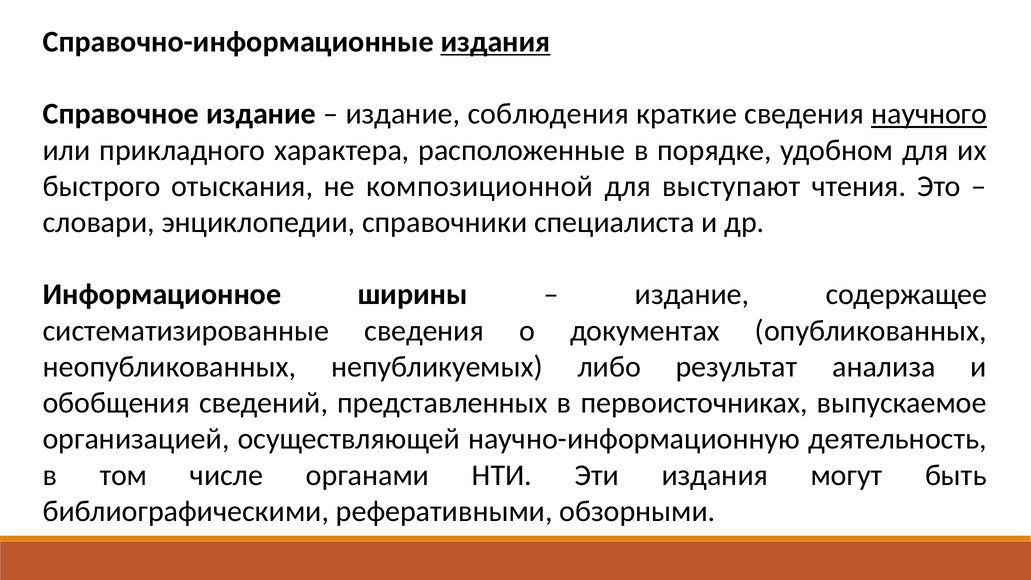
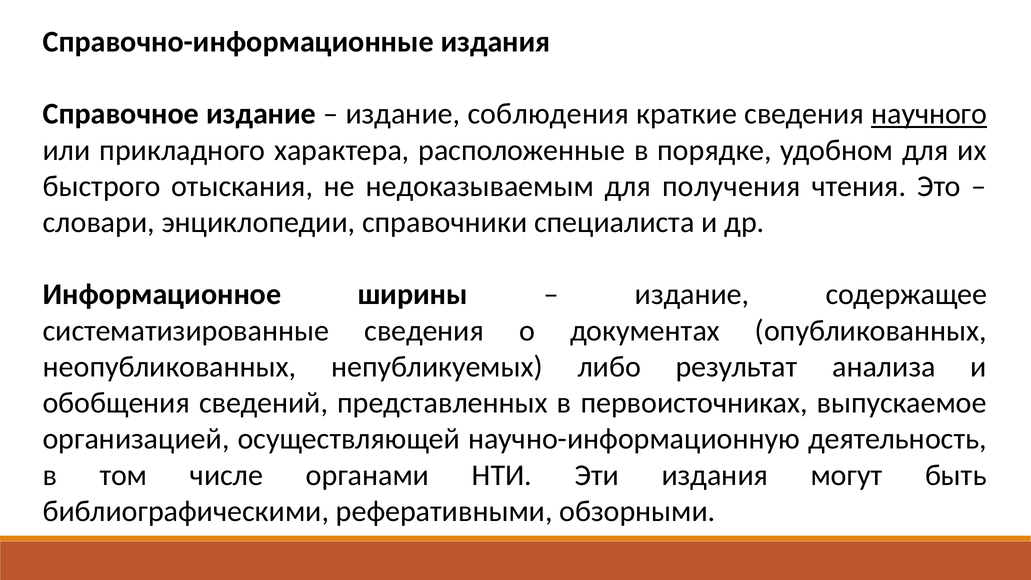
издания at (495, 42) underline: present -> none
композиционной: композиционной -> недоказываемым
выступают: выступают -> получения
